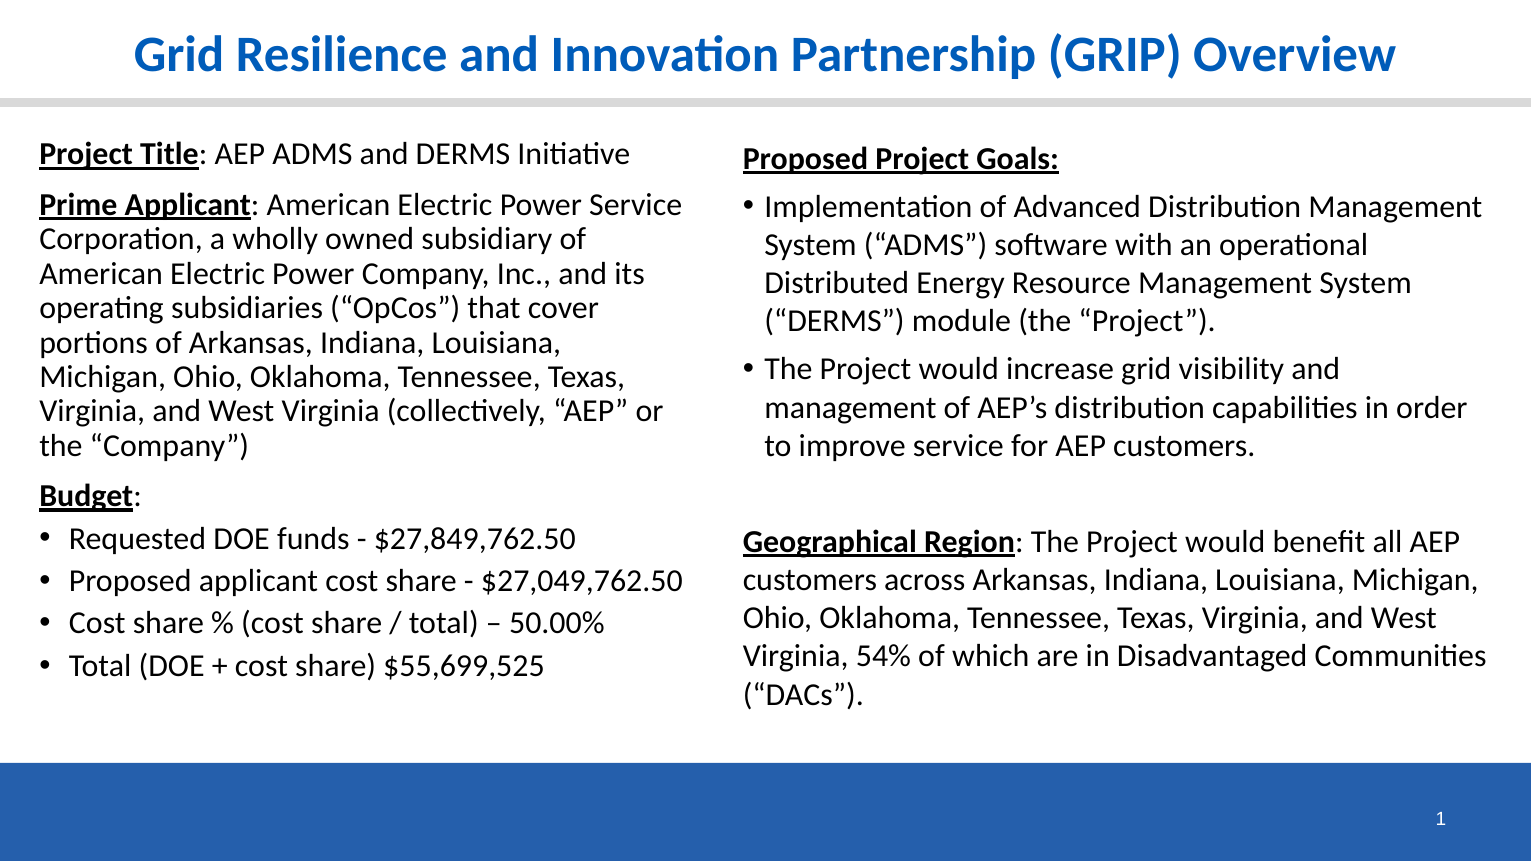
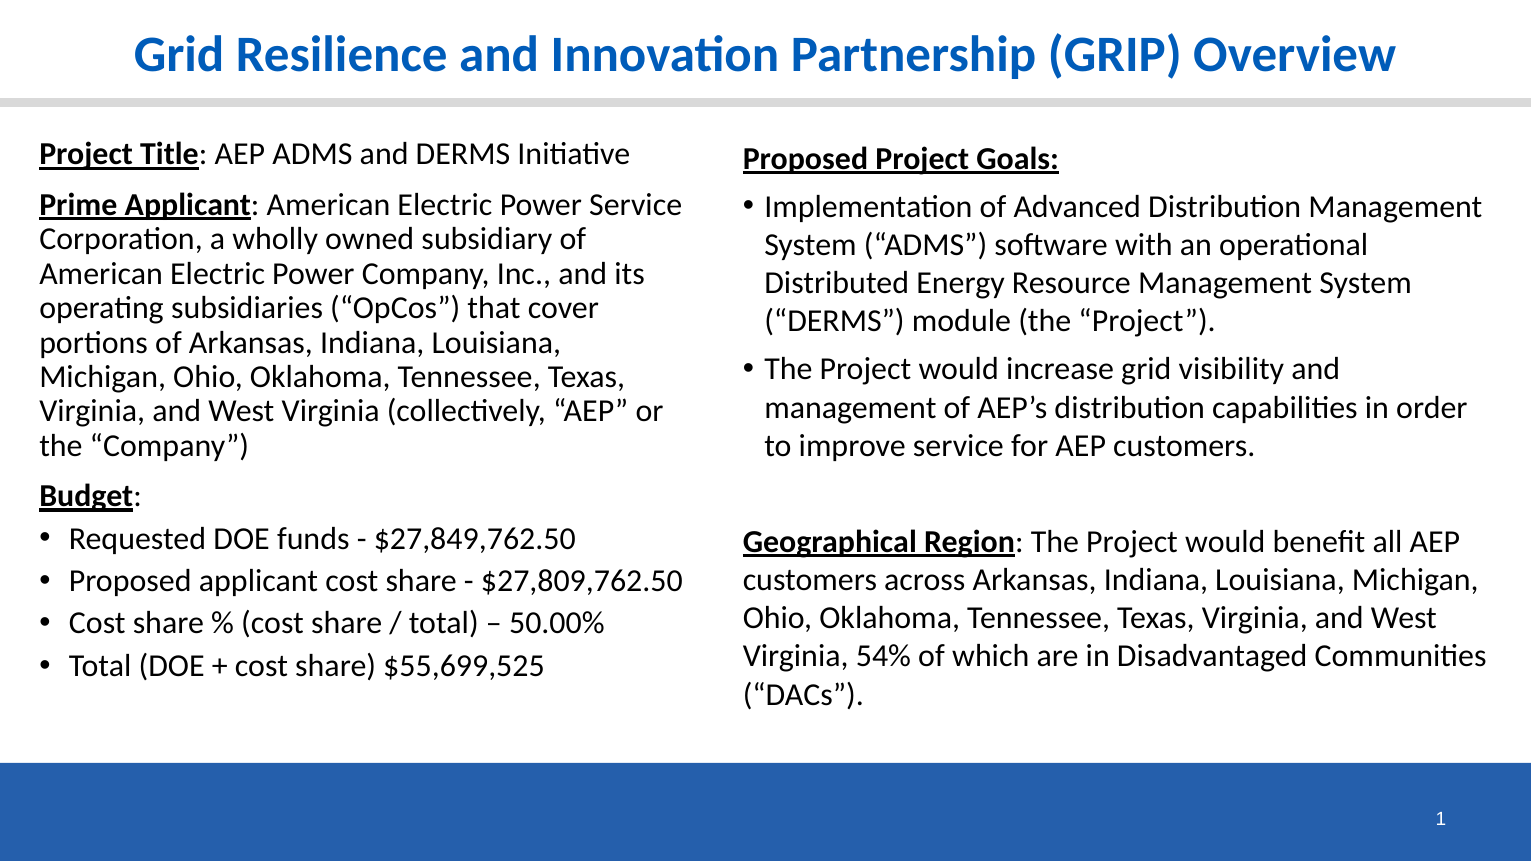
$27,049,762.50: $27,049,762.50 -> $27,809,762.50
